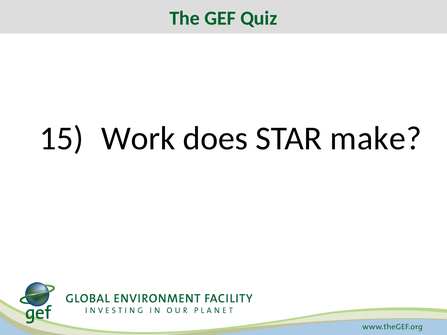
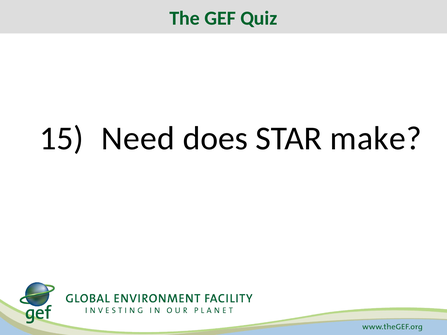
Work: Work -> Need
